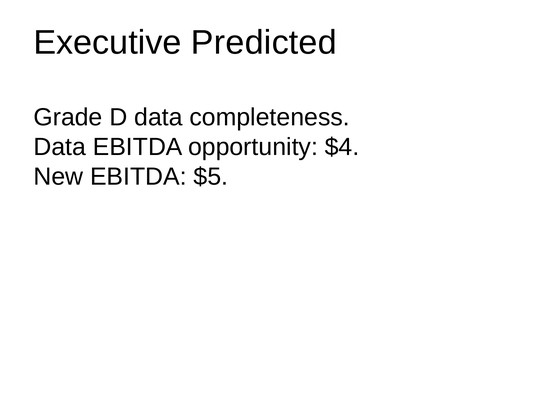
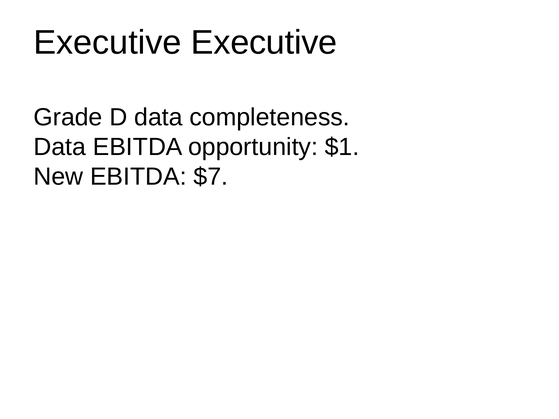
Executive Predicted: Predicted -> Executive
$4: $4 -> $1
$5: $5 -> $7
